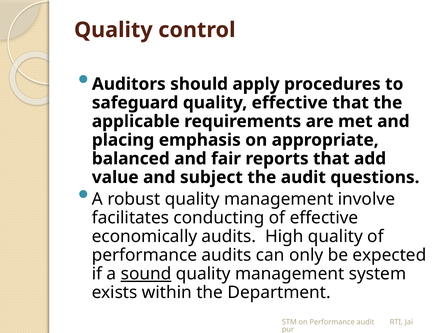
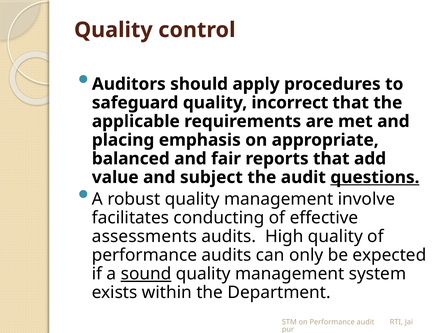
quality effective: effective -> incorrect
questions underline: none -> present
economically: economically -> assessments
